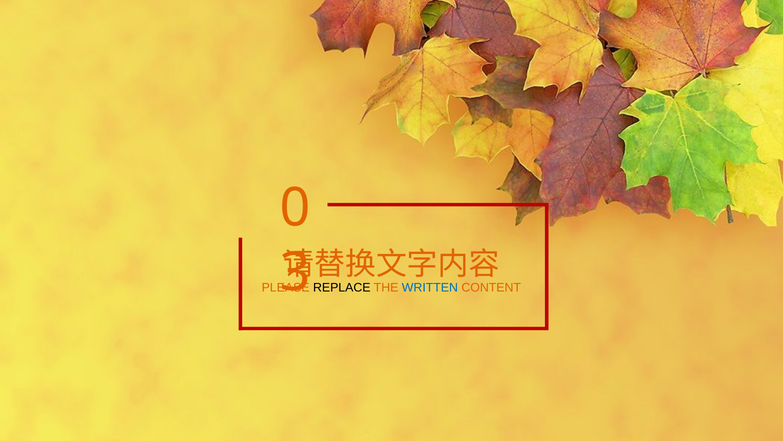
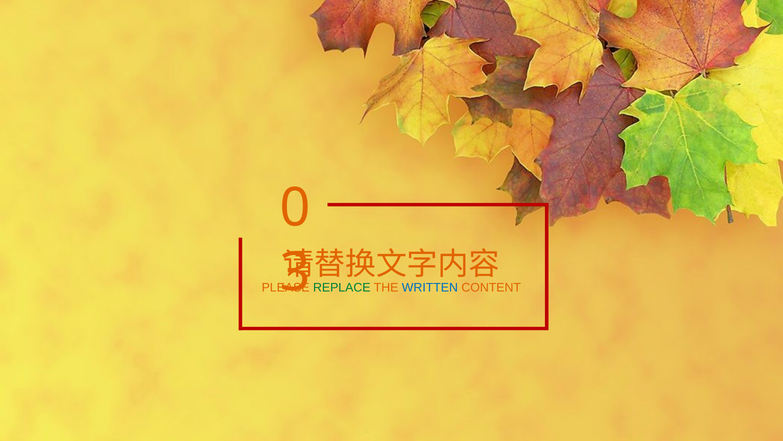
REPLACE colour: black -> green
